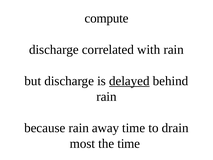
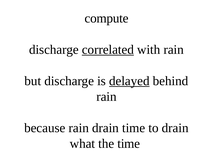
correlated underline: none -> present
rain away: away -> drain
most: most -> what
